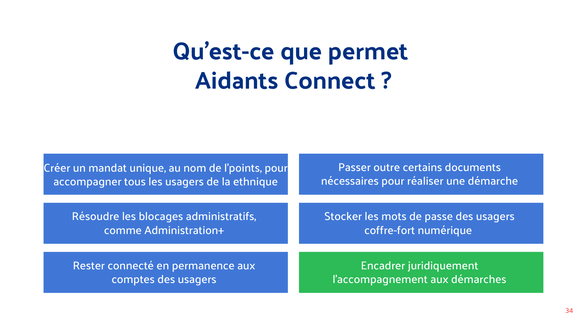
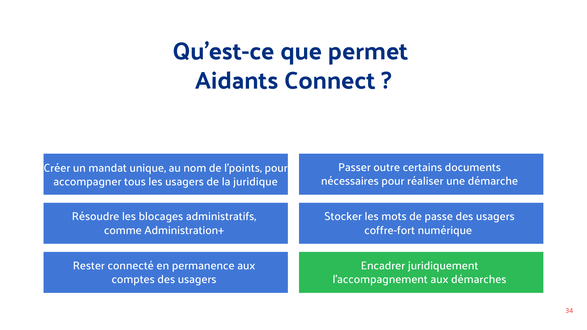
ethnique: ethnique -> juridique
